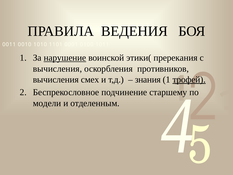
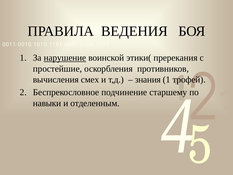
вычисления at (57, 69): вычисления -> простейшие
трофей underline: present -> none
модели: модели -> навыки
